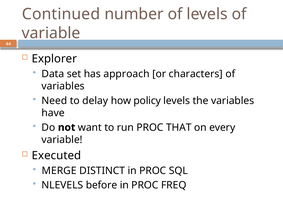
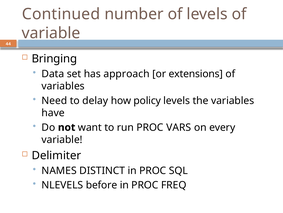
Explorer: Explorer -> Bringing
characters: characters -> extensions
THAT: THAT -> VARS
Executed: Executed -> Delimiter
MERGE: MERGE -> NAMES
